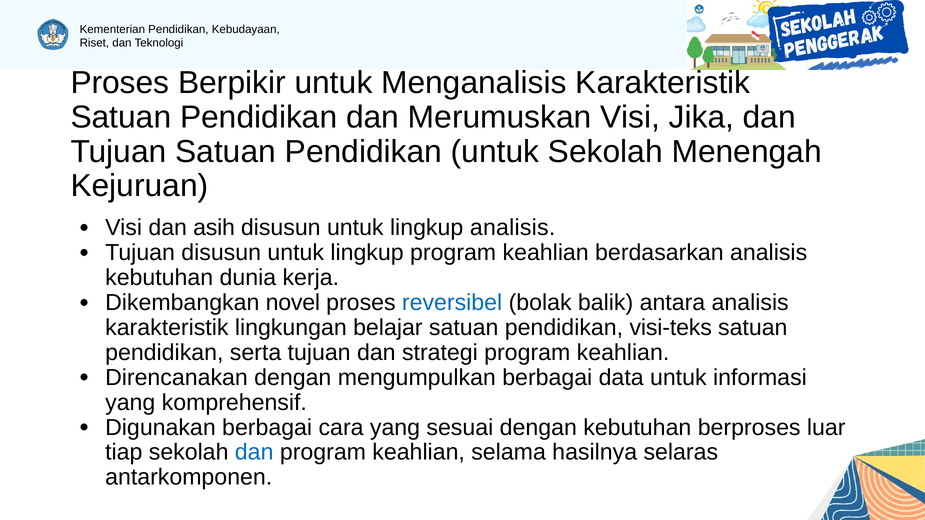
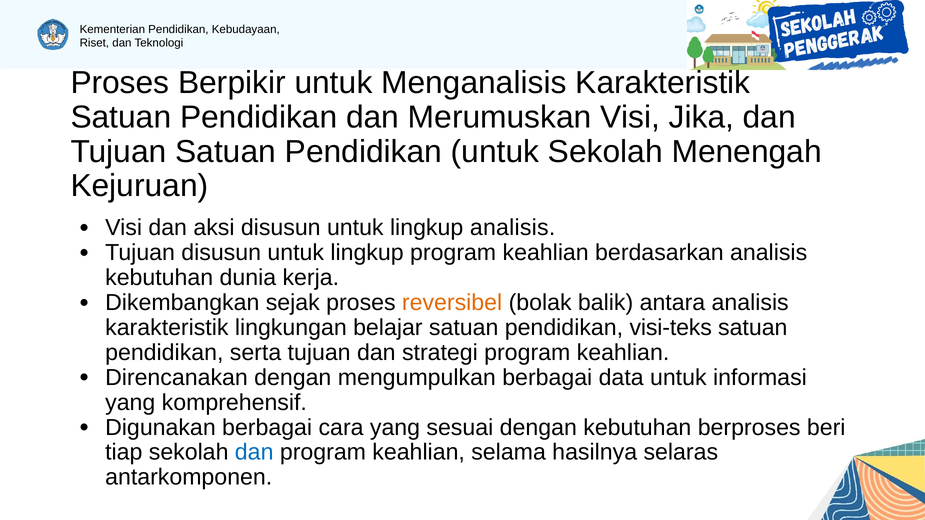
asih: asih -> aksi
novel: novel -> sejak
reversibel colour: blue -> orange
luar: luar -> beri
